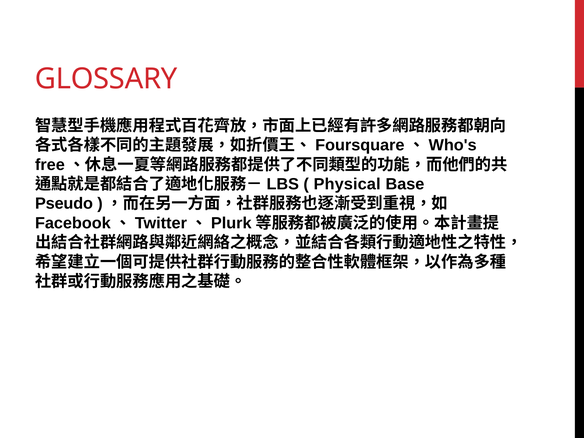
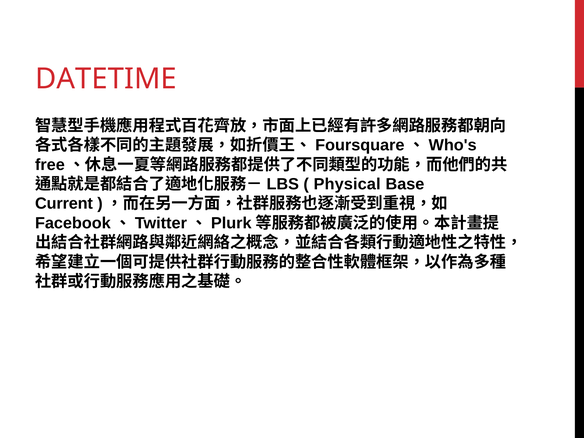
GLOSSARY: GLOSSARY -> DATETIME
Pseudo: Pseudo -> Current
